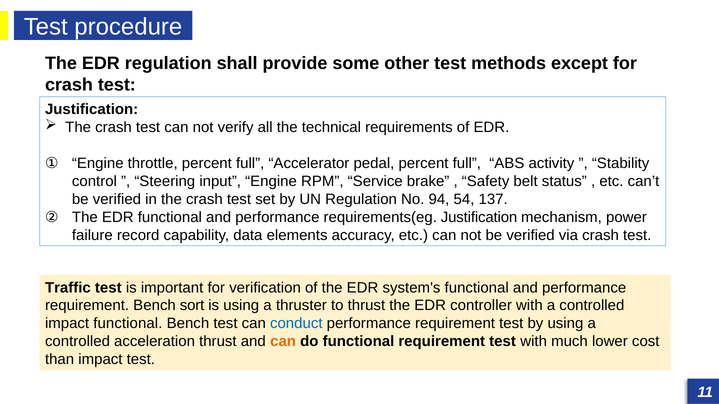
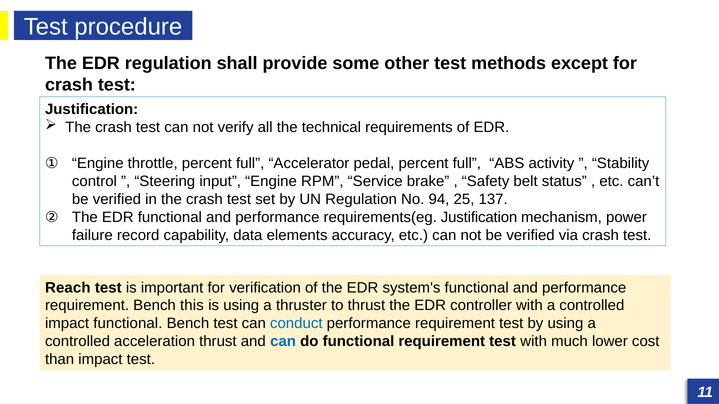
54: 54 -> 25
Traffic: Traffic -> Reach
sort: sort -> this
can at (283, 342) colour: orange -> blue
